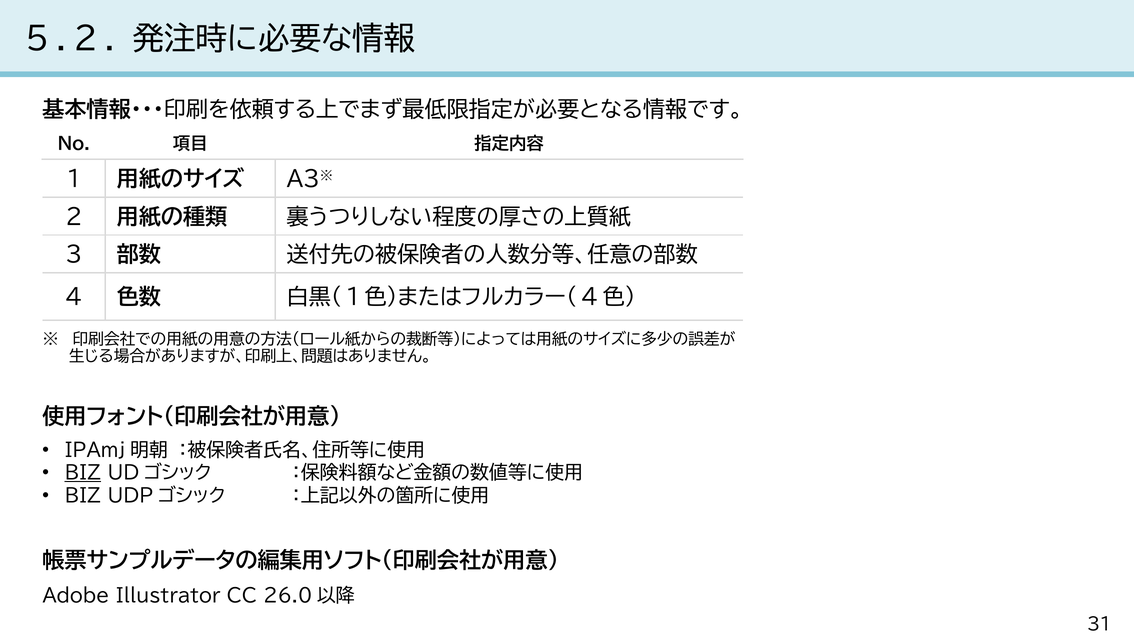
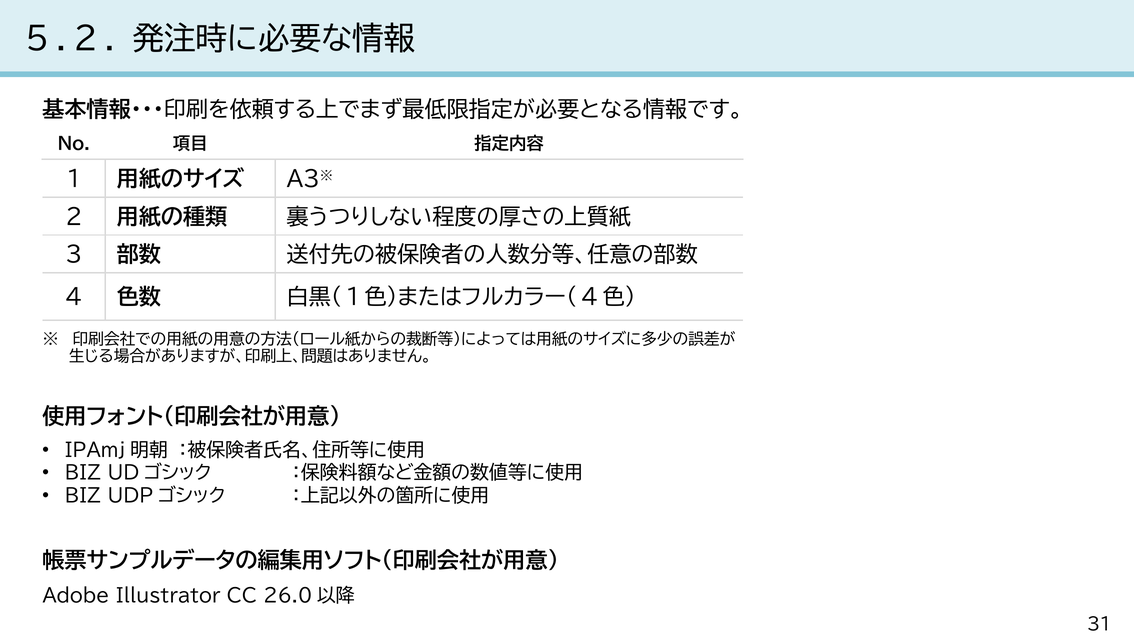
BIZ at (83, 473) underline: present -> none
